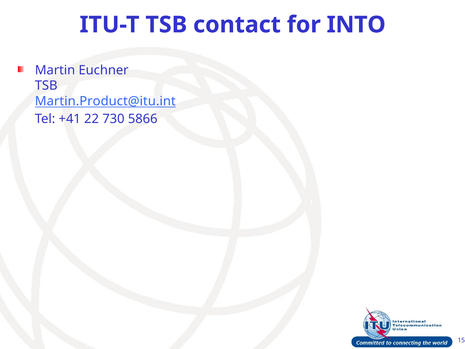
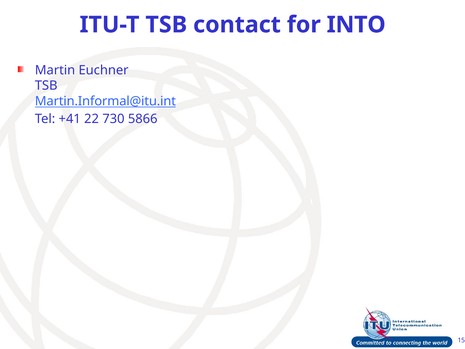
Martin.Product@itu.int: Martin.Product@itu.int -> Martin.Informal@itu.int
